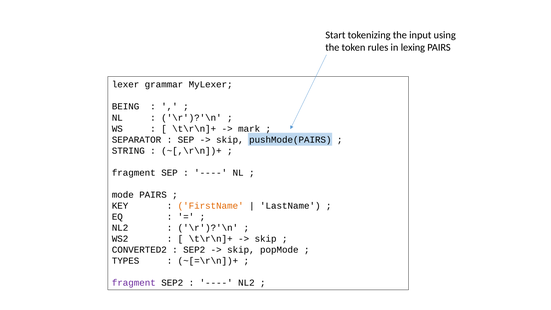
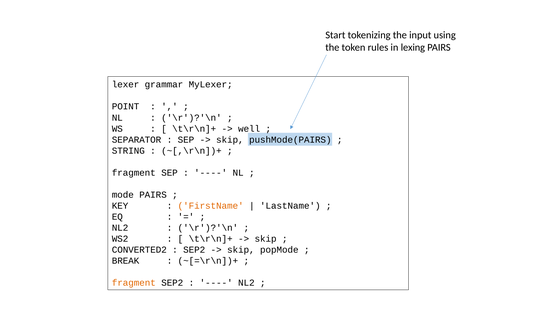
BEING: BEING -> POINT
mark: mark -> well
TYPES: TYPES -> BREAK
fragment at (134, 283) colour: purple -> orange
